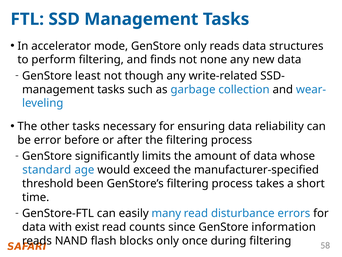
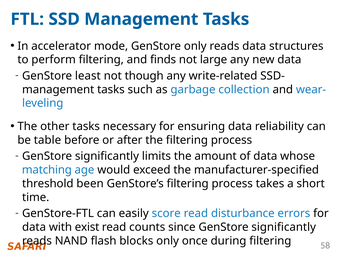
none: none -> large
error: error -> table
standard: standard -> matching
many: many -> score
since GenStore information: information -> significantly
